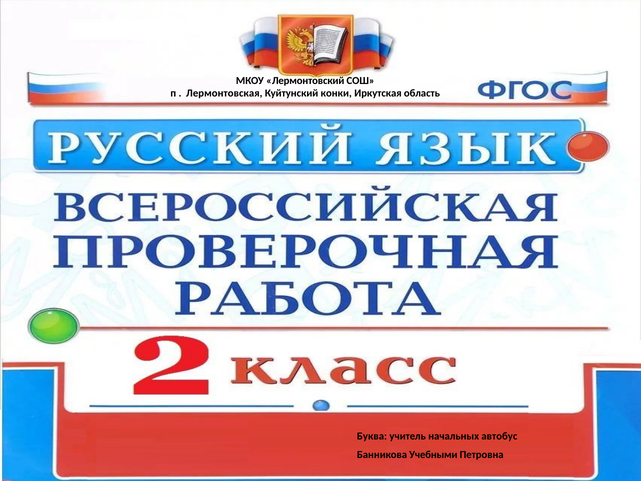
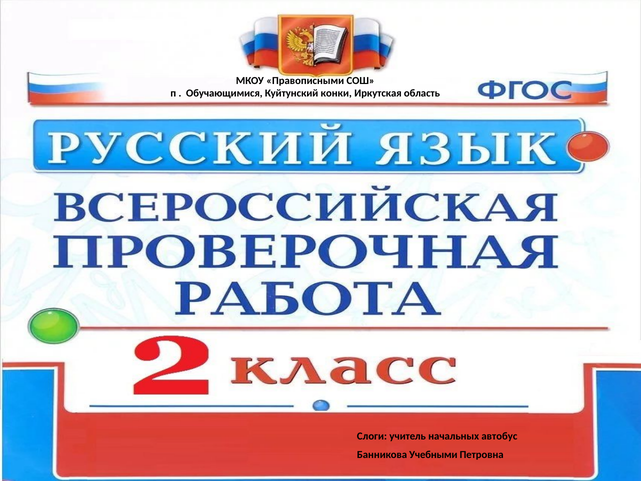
Лермонтовский: Лермонтовский -> Правописными
Лермонтовская: Лермонтовская -> Обучающимися
Буква: Буква -> Слоги
